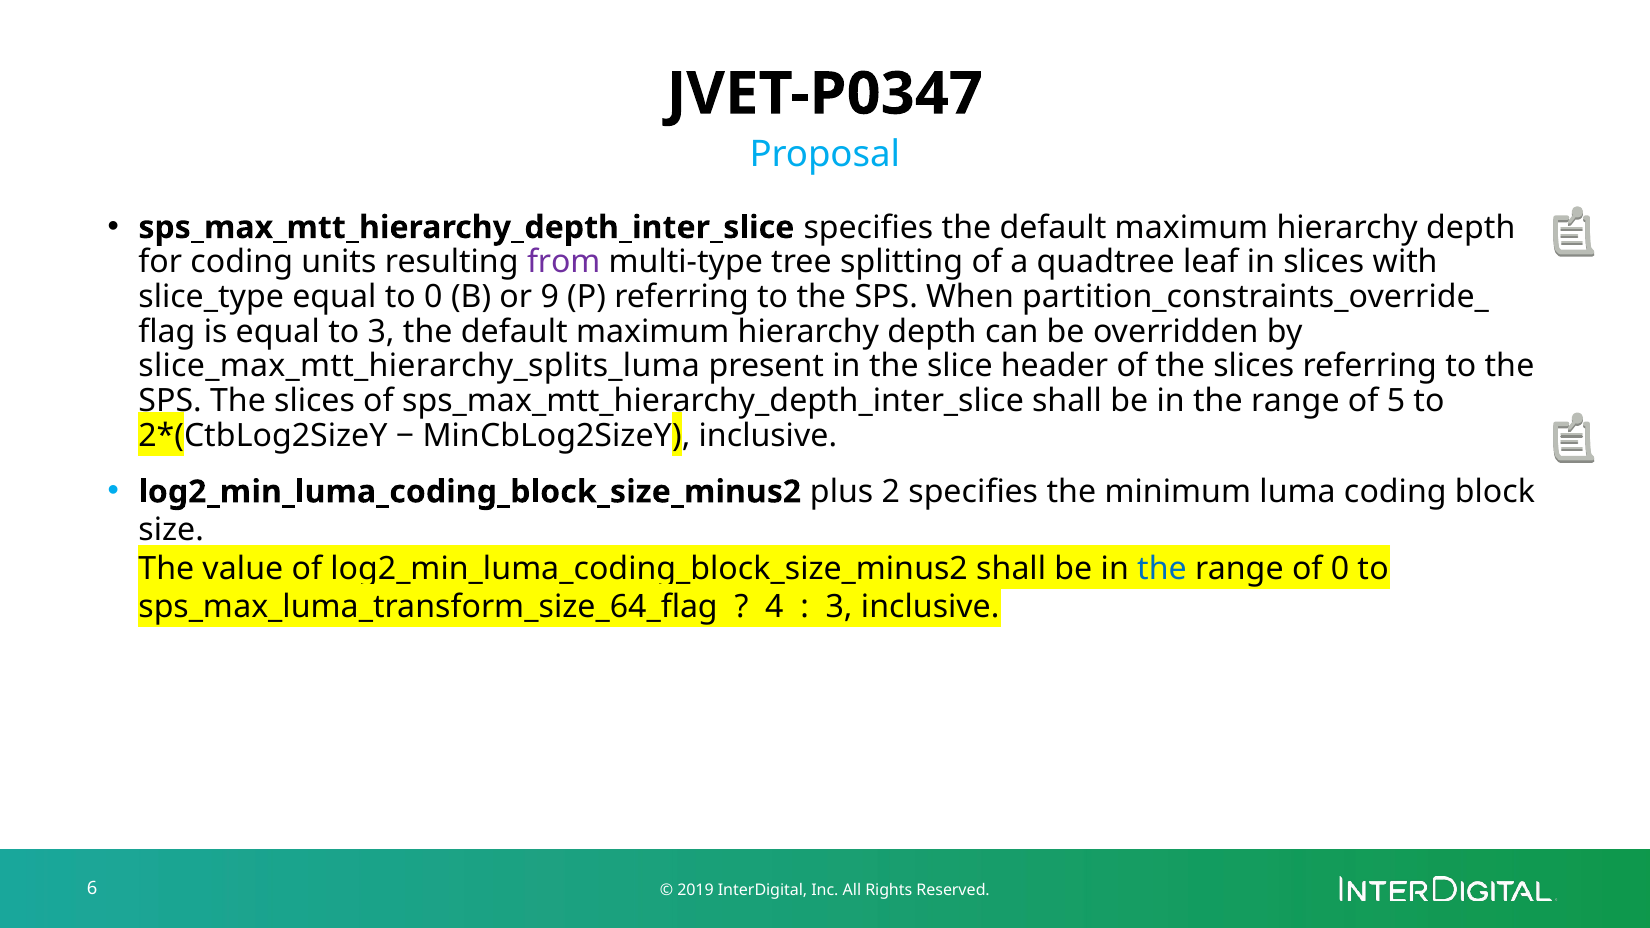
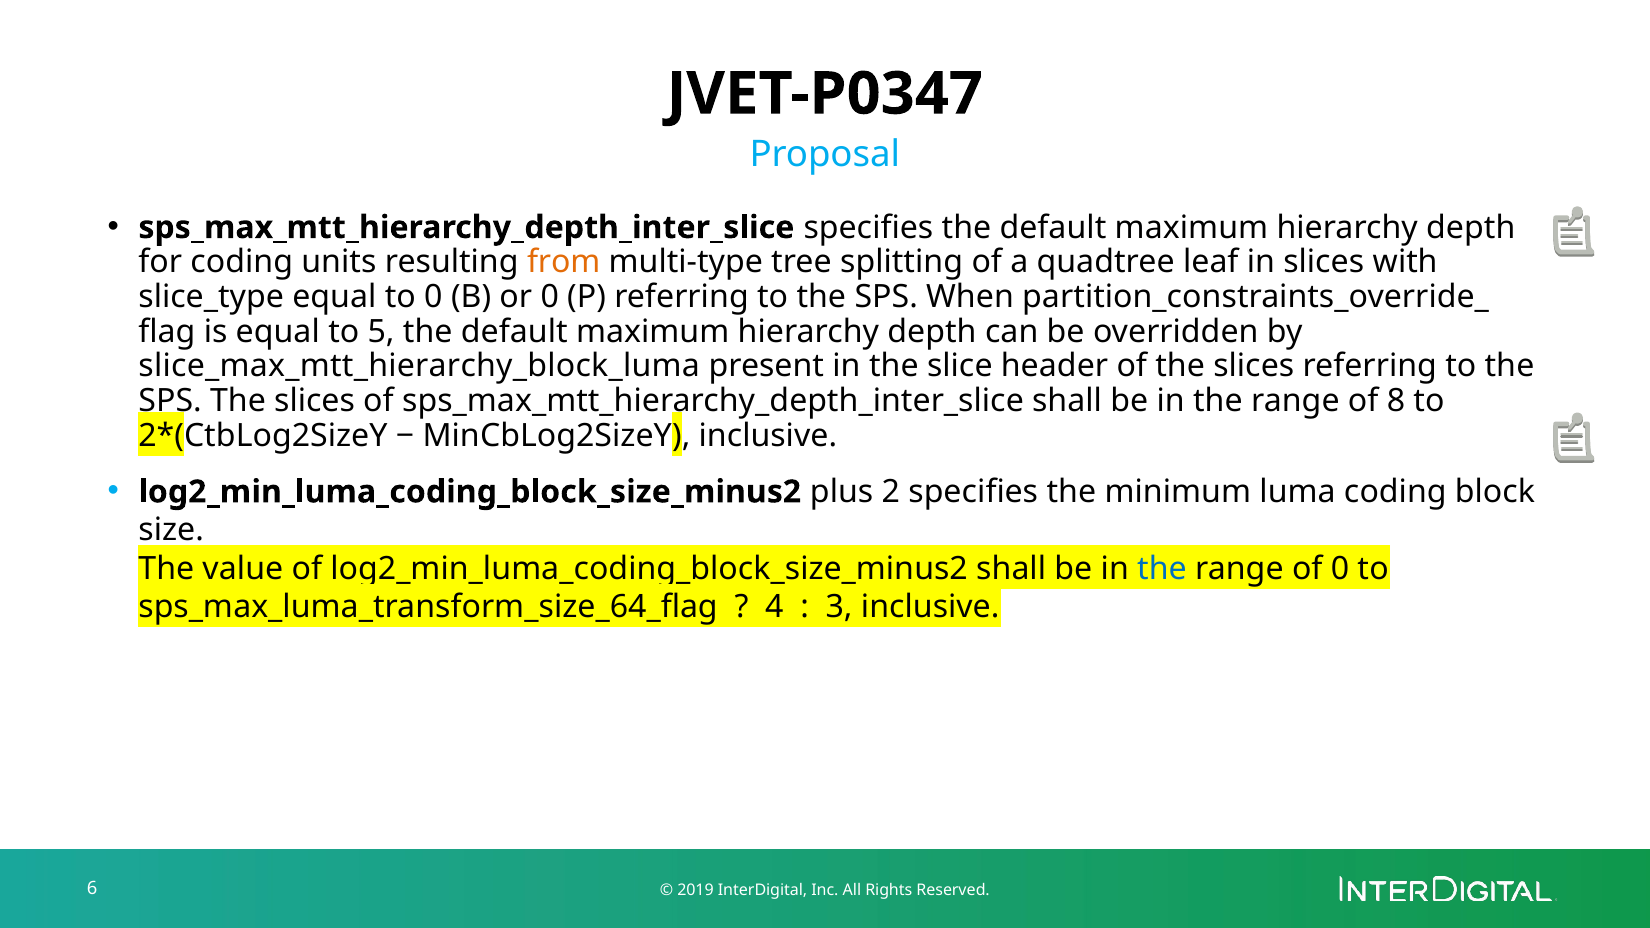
from colour: purple -> orange
or 9: 9 -> 0
to 3: 3 -> 5
slice_max_mtt_hierarchy_splits_luma: slice_max_mtt_hierarchy_splits_luma -> slice_max_mtt_hierarchy_block_luma
5: 5 -> 8
